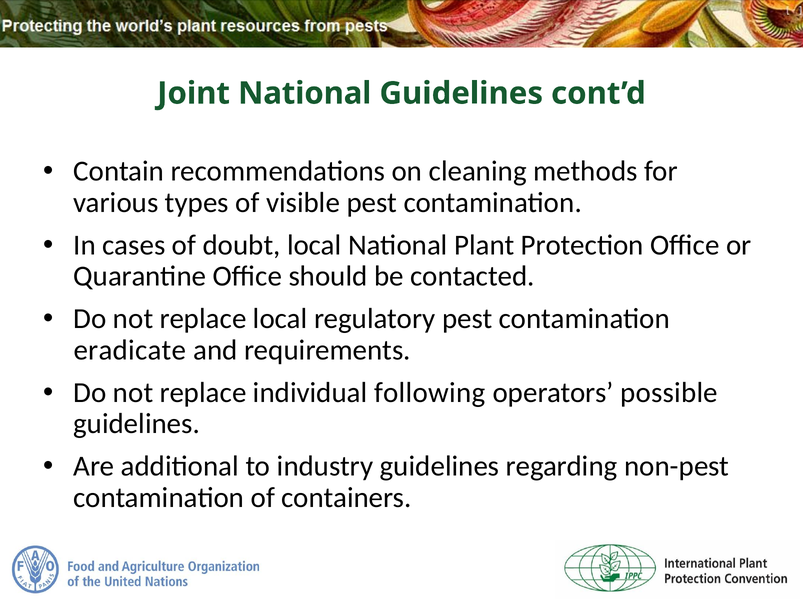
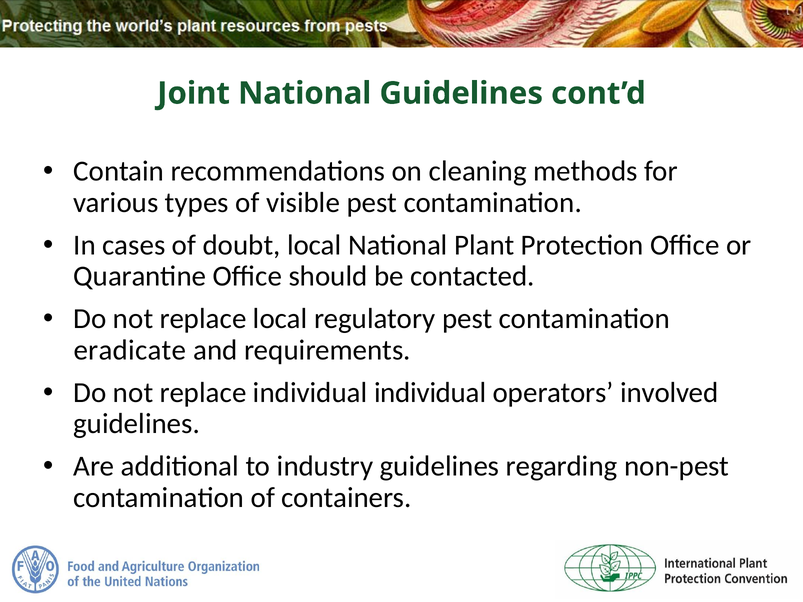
individual following: following -> individual
possible: possible -> involved
